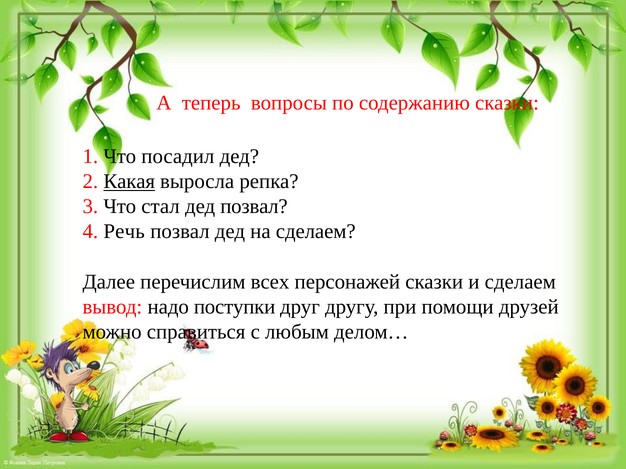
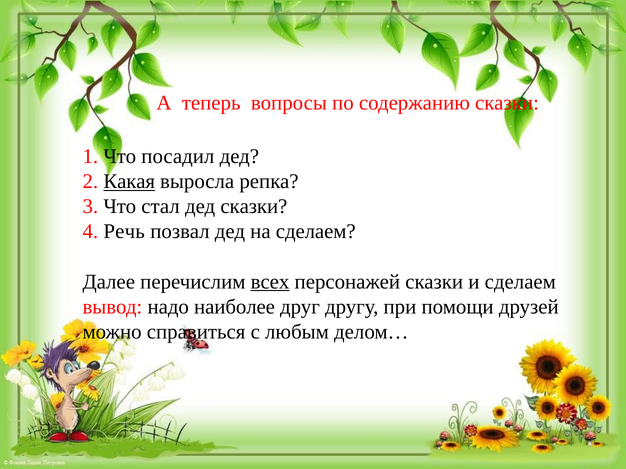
дед позвал: позвал -> сказки
всех underline: none -> present
поступки: поступки -> наиболее
